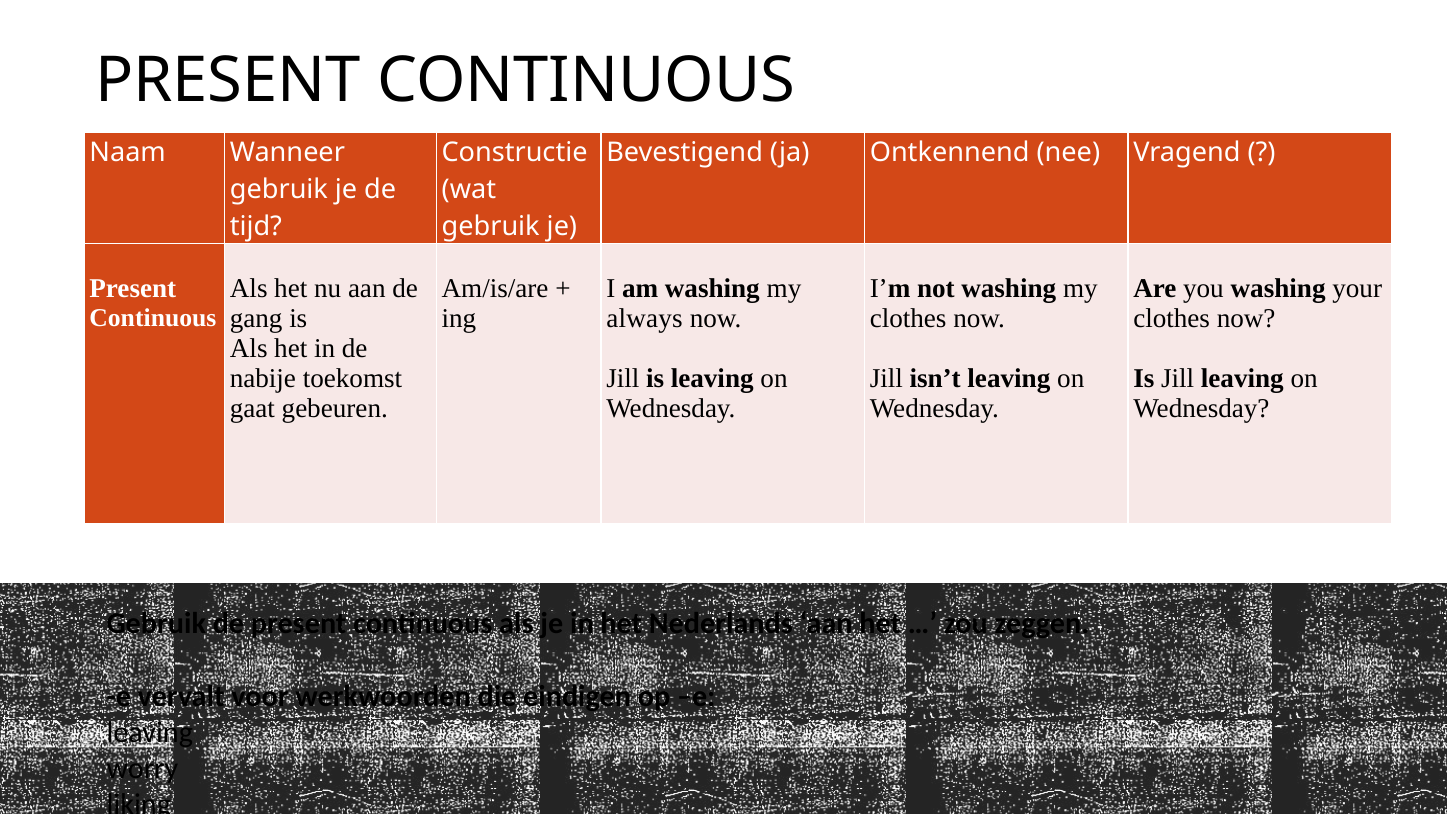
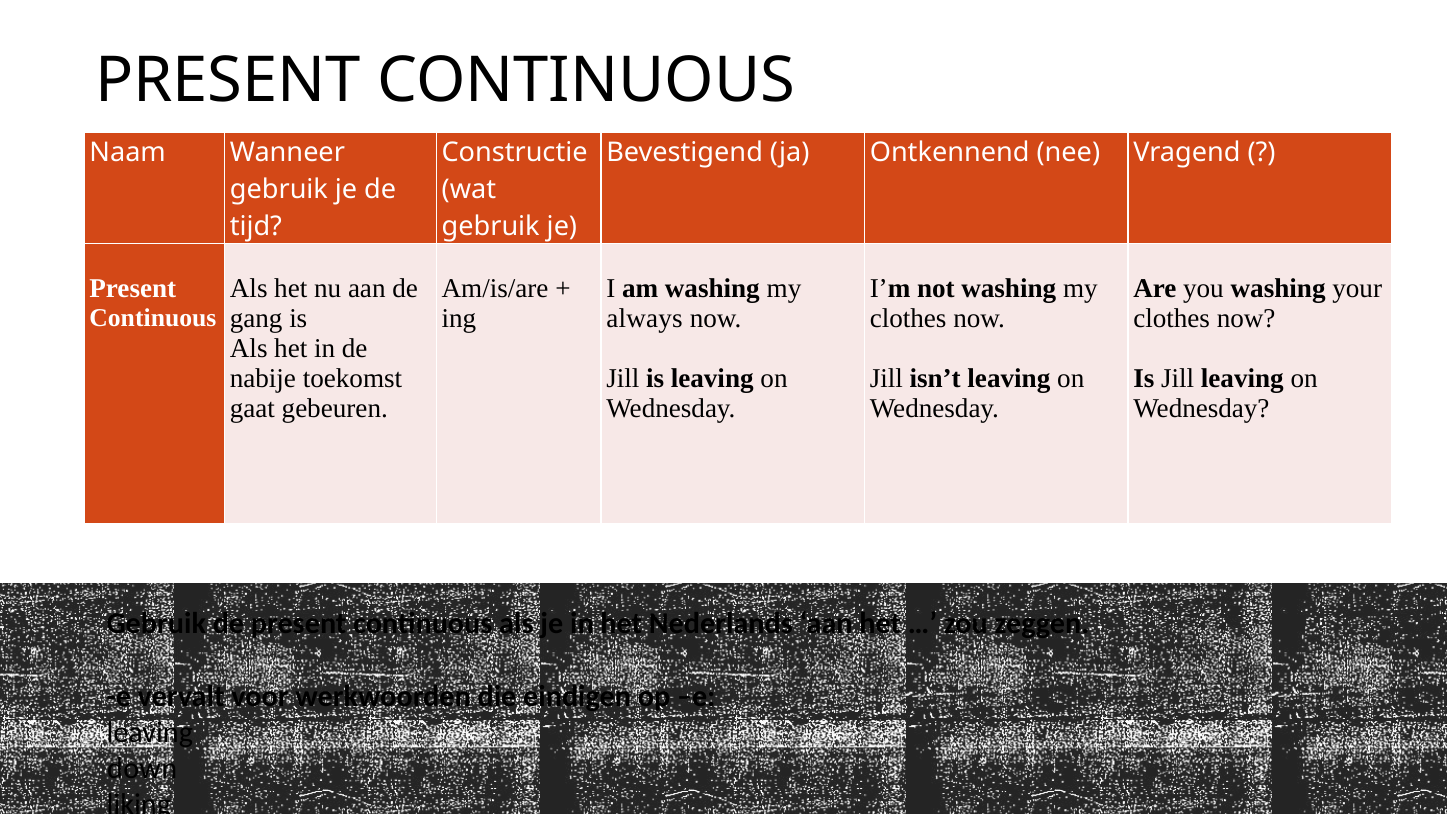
worry: worry -> down
